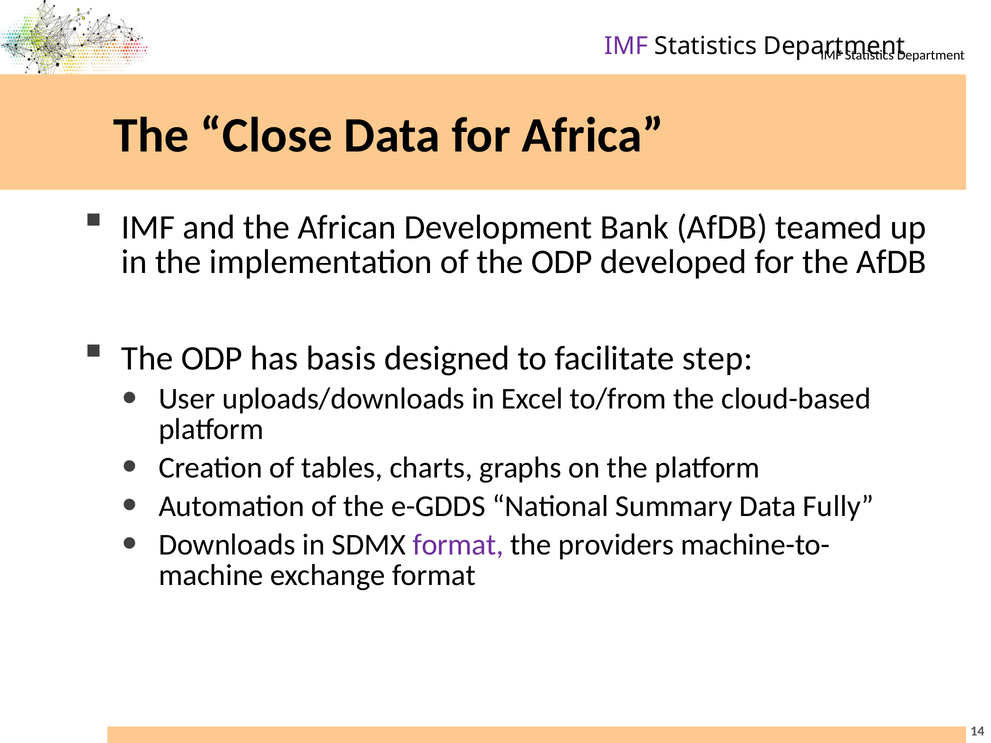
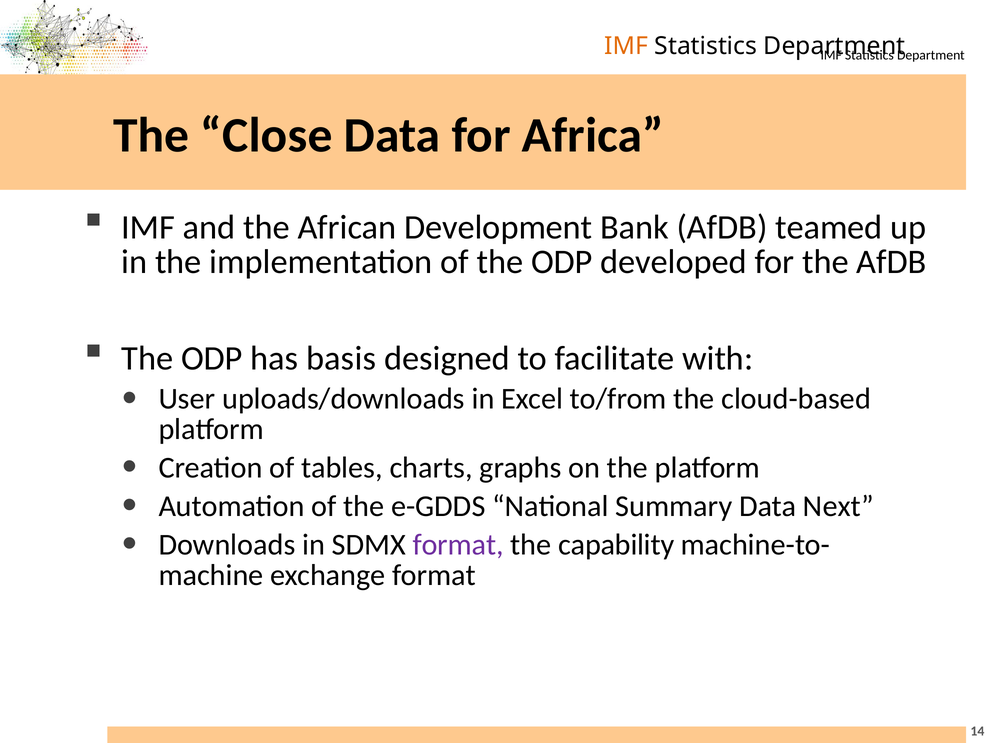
IMF at (626, 46) colour: purple -> orange
step: step -> with
Fully: Fully -> Next
providers: providers -> capability
